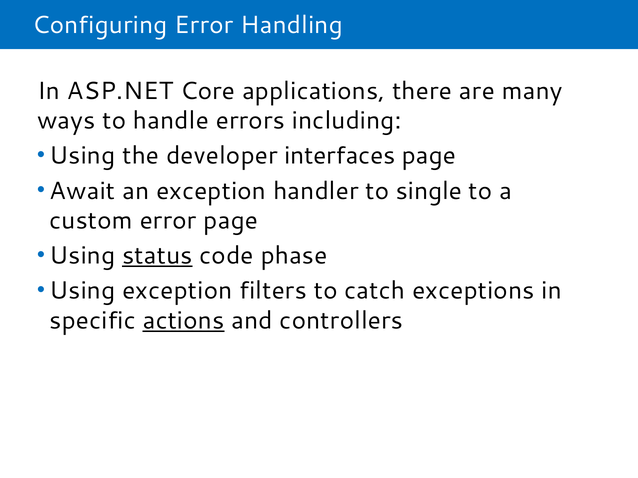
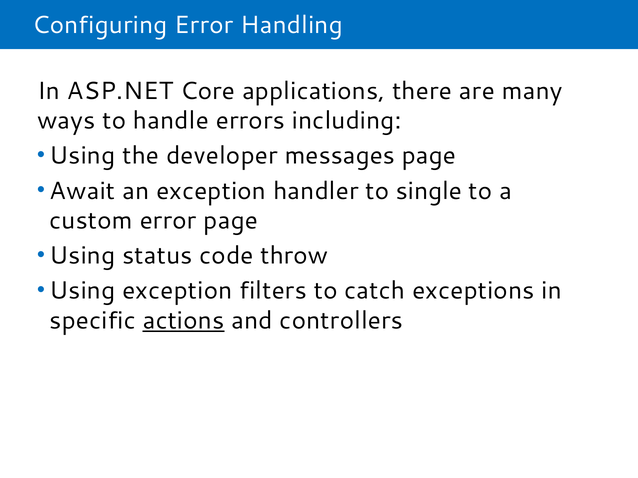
interfaces: interfaces -> messages
status underline: present -> none
phase: phase -> throw
